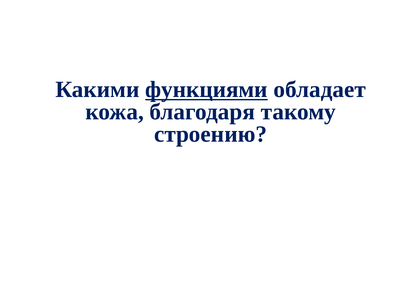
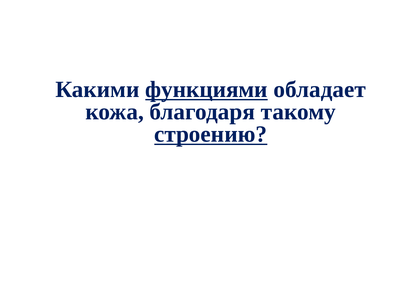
строению underline: none -> present
